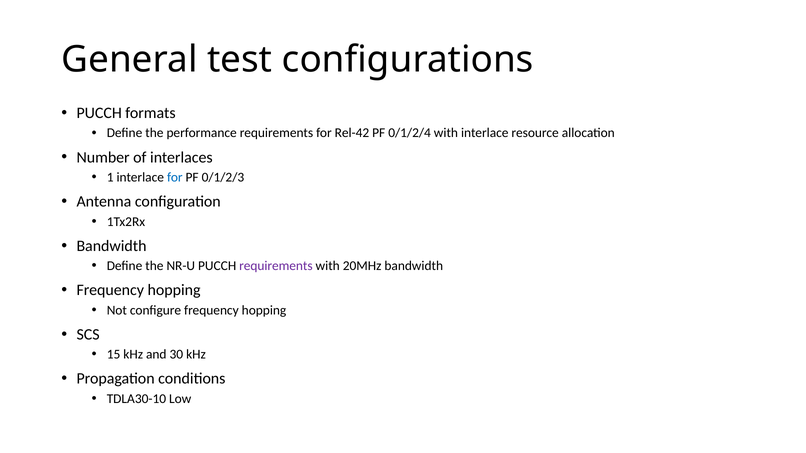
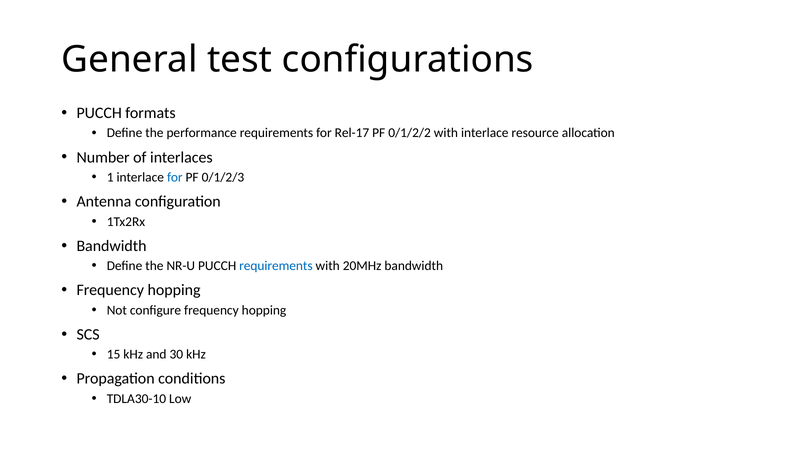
Rel-42: Rel-42 -> Rel-17
0/1/2/4: 0/1/2/4 -> 0/1/2/2
requirements at (276, 266) colour: purple -> blue
